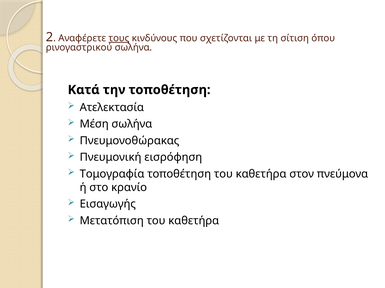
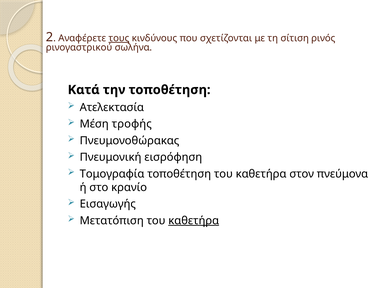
όπου: όπου -> ρινός
Μέση σωλήνα: σωλήνα -> τροφής
καθετήρα at (194, 221) underline: none -> present
